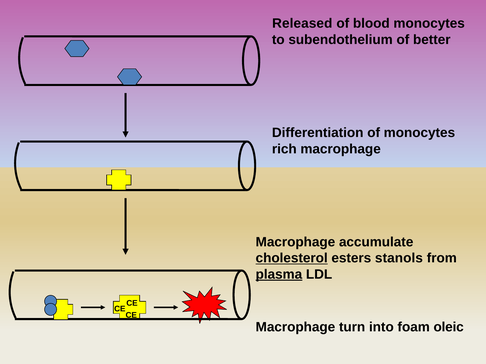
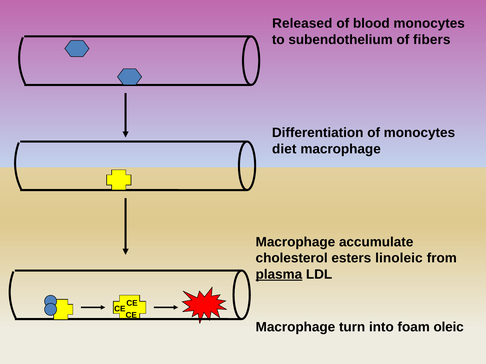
better: better -> fibers
rich: rich -> diet
cholesterol underline: present -> none
stanols: stanols -> linoleic
